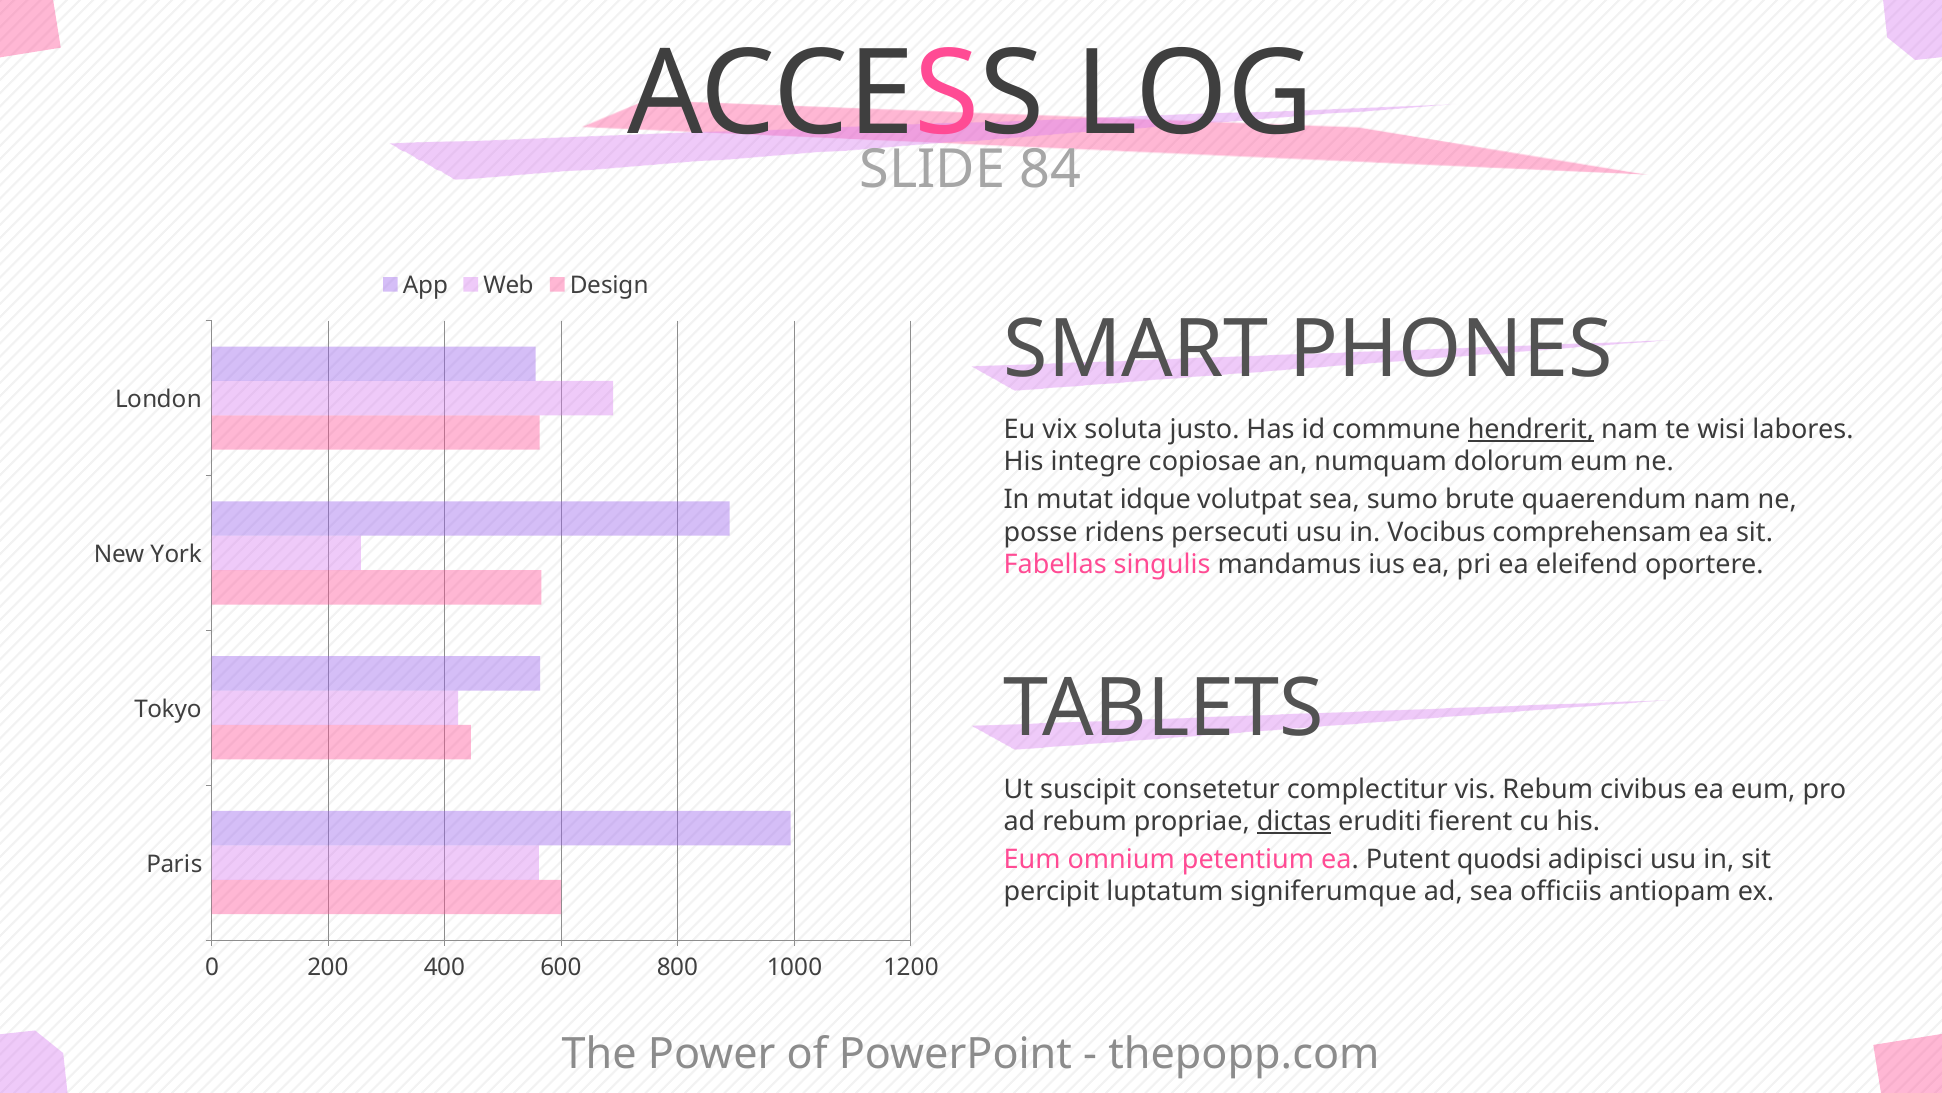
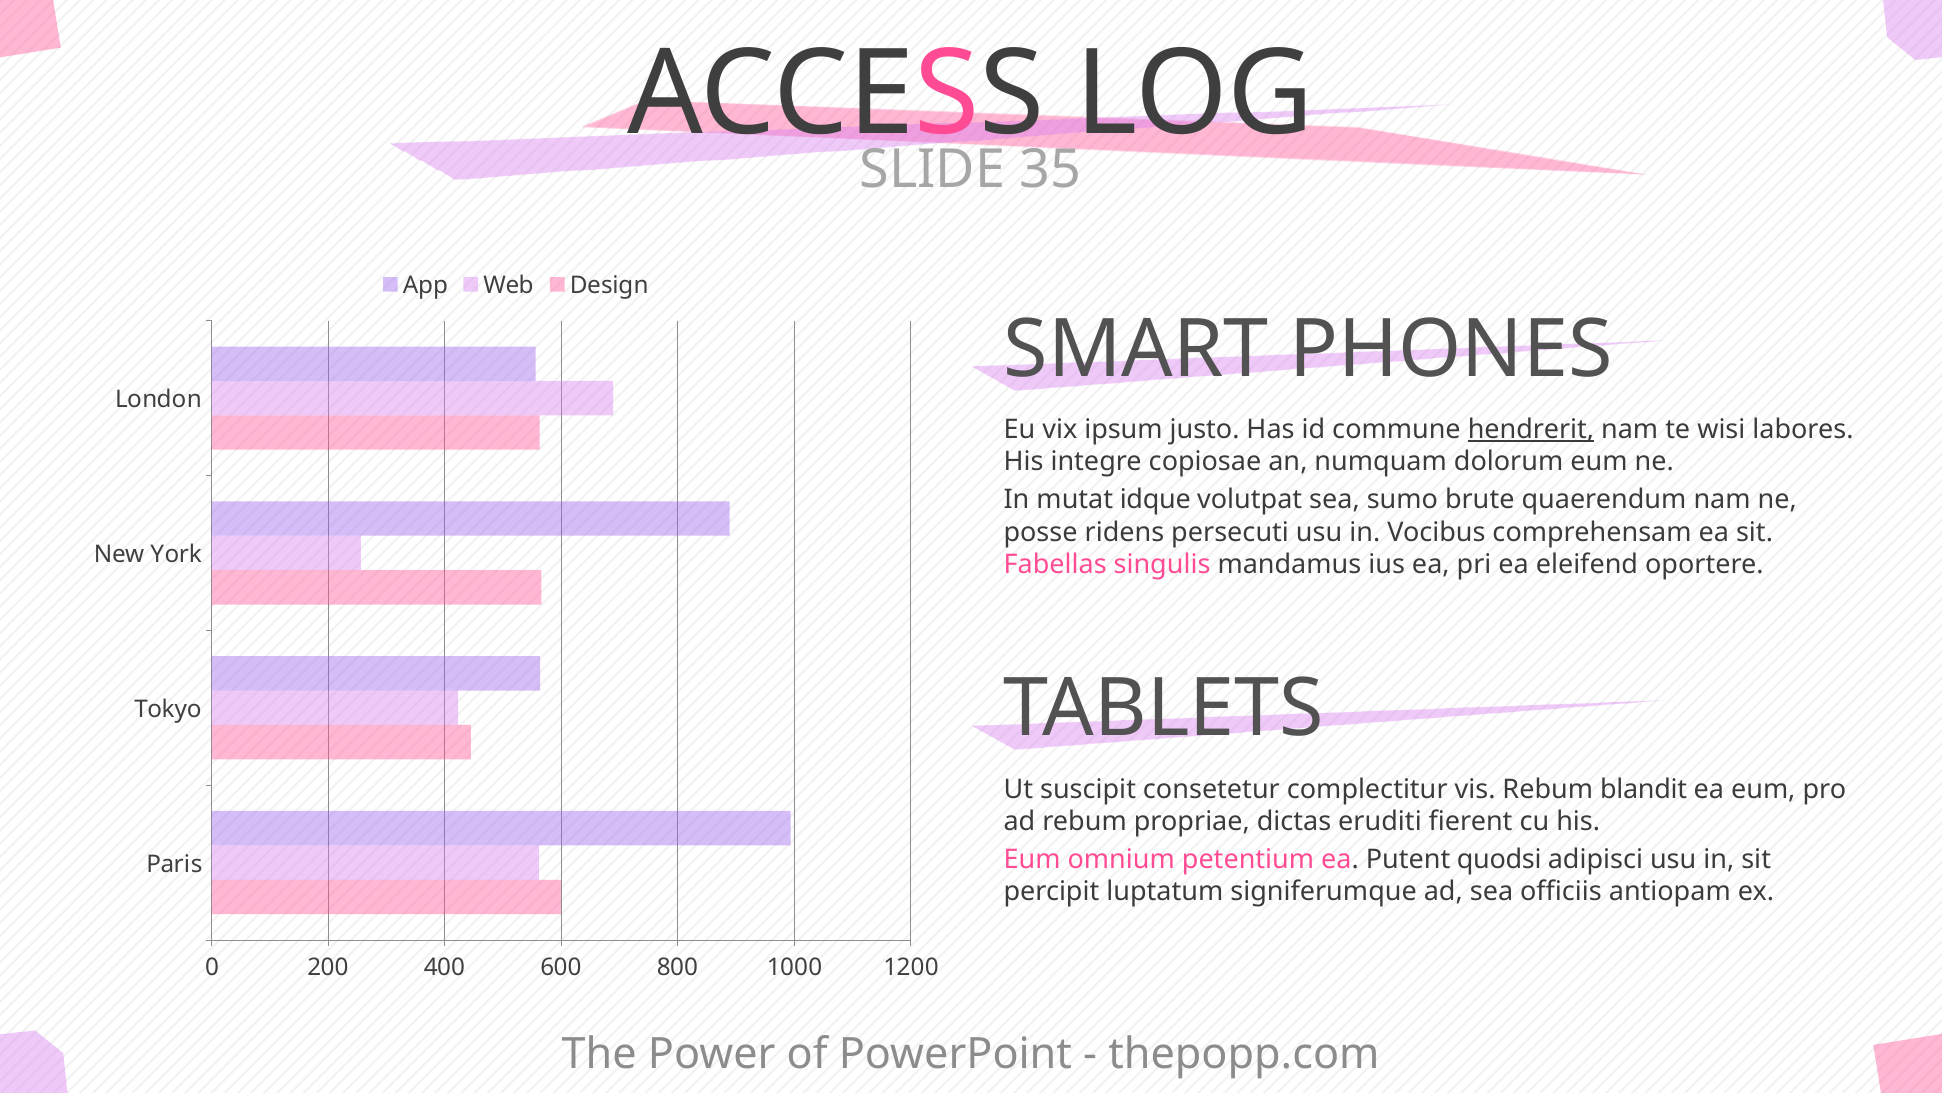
84: 84 -> 35
soluta: soluta -> ipsum
civibus: civibus -> blandit
dictas underline: present -> none
